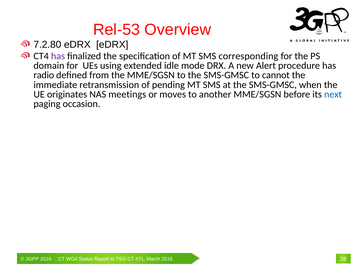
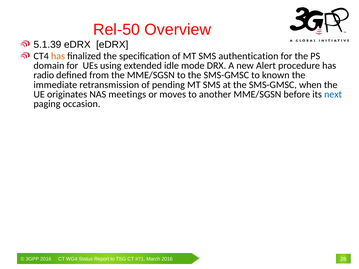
Rel-53: Rel-53 -> Rel-50
7.2.80: 7.2.80 -> 5.1.39
has at (58, 56) colour: purple -> orange
corresponding: corresponding -> authentication
cannot: cannot -> known
